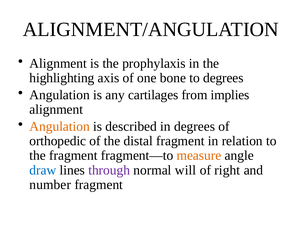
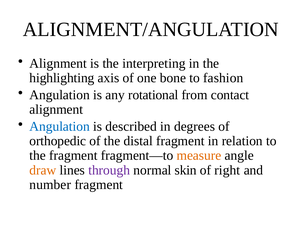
prophylaxis: prophylaxis -> interpreting
to degrees: degrees -> fashion
cartilages: cartilages -> rotational
implies: implies -> contact
Angulation at (60, 126) colour: orange -> blue
draw colour: blue -> orange
will: will -> skin
